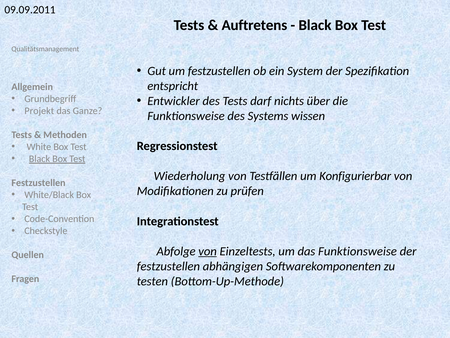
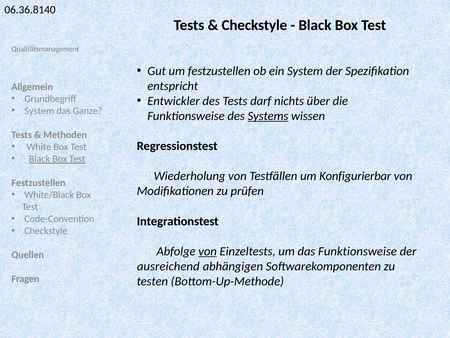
09.09.2011: 09.09.2011 -> 06.36.8140
Auftretens at (254, 25): Auftretens -> Checkstyle
Projekt at (39, 111): Projekt -> System
Systems underline: none -> present
festzustellen at (168, 266): festzustellen -> ausreichend
